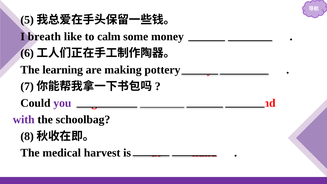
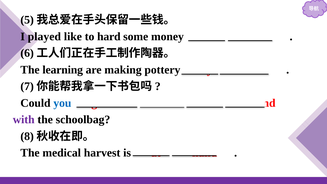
breath: breath -> played
calm: calm -> hard
you colour: purple -> blue
